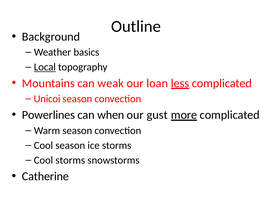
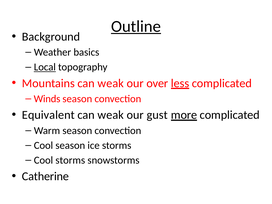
Outline underline: none -> present
loan: loan -> over
Unicoi: Unicoi -> Winds
Powerlines: Powerlines -> Equivalent
when at (111, 115): when -> weak
